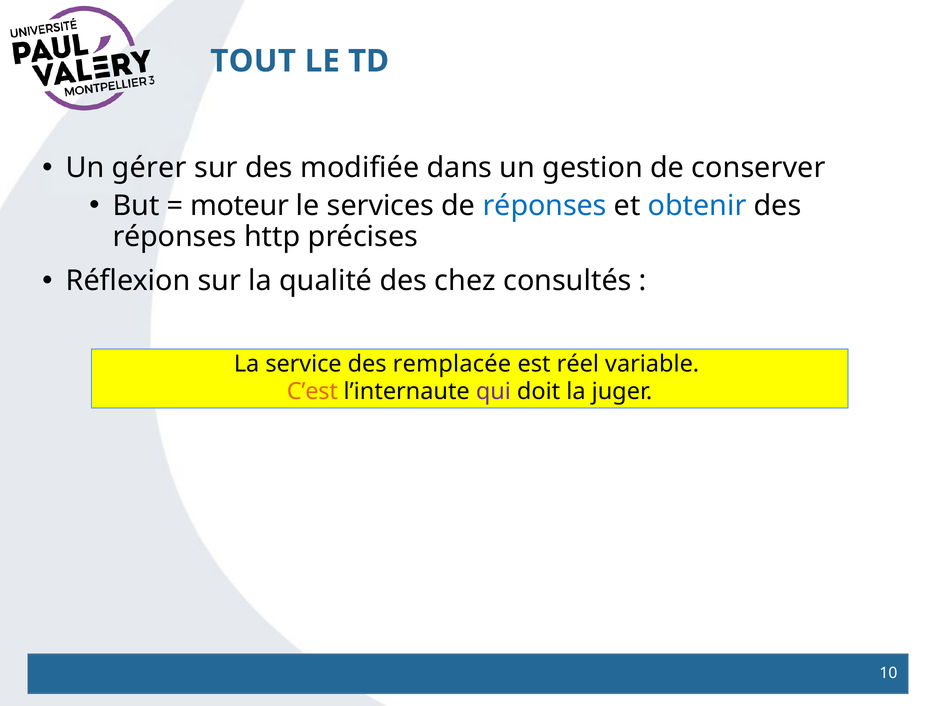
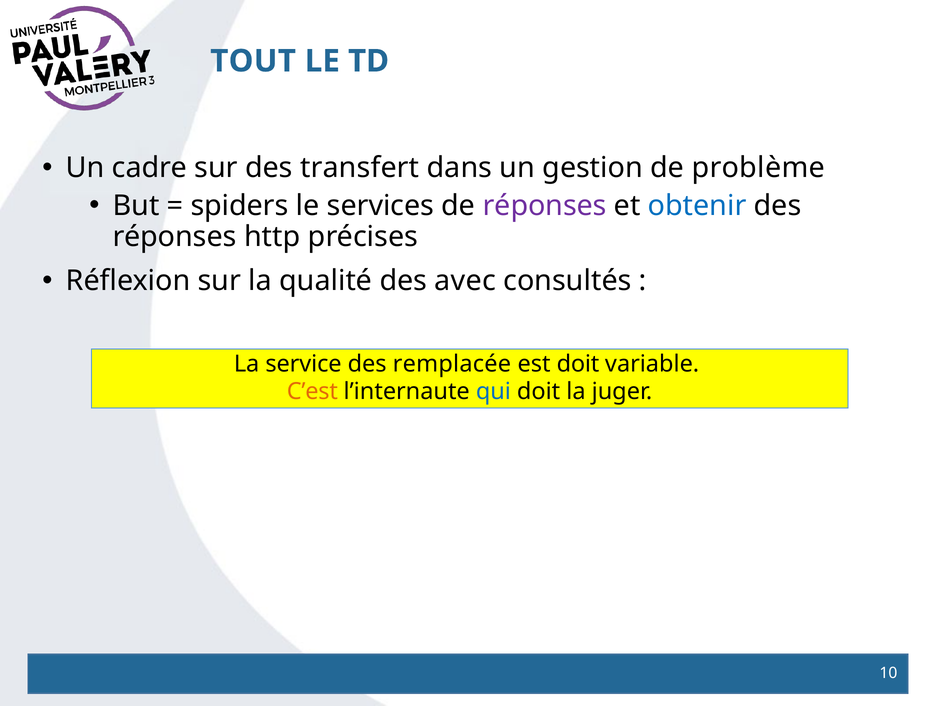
gérer: gérer -> cadre
modifiée: modifiée -> transfert
conserver: conserver -> problème
moteur: moteur -> spiders
réponses at (545, 205) colour: blue -> purple
chez: chez -> avec
est réel: réel -> doit
qui colour: purple -> blue
